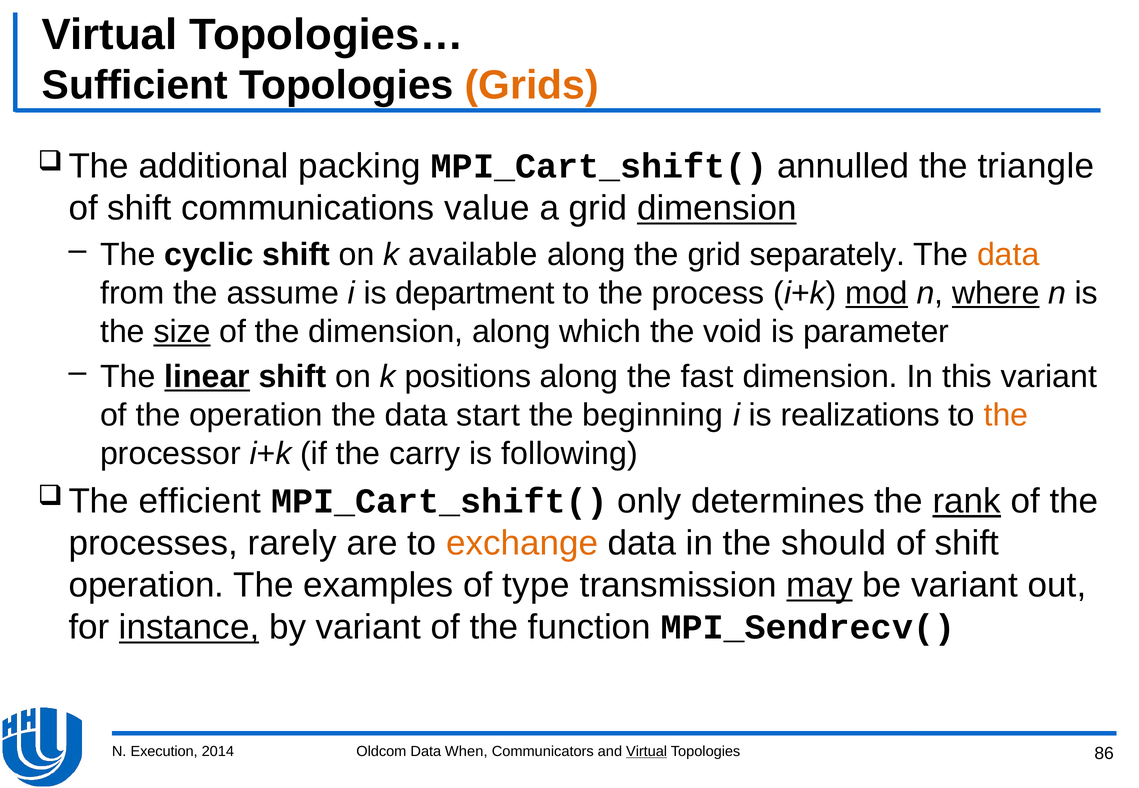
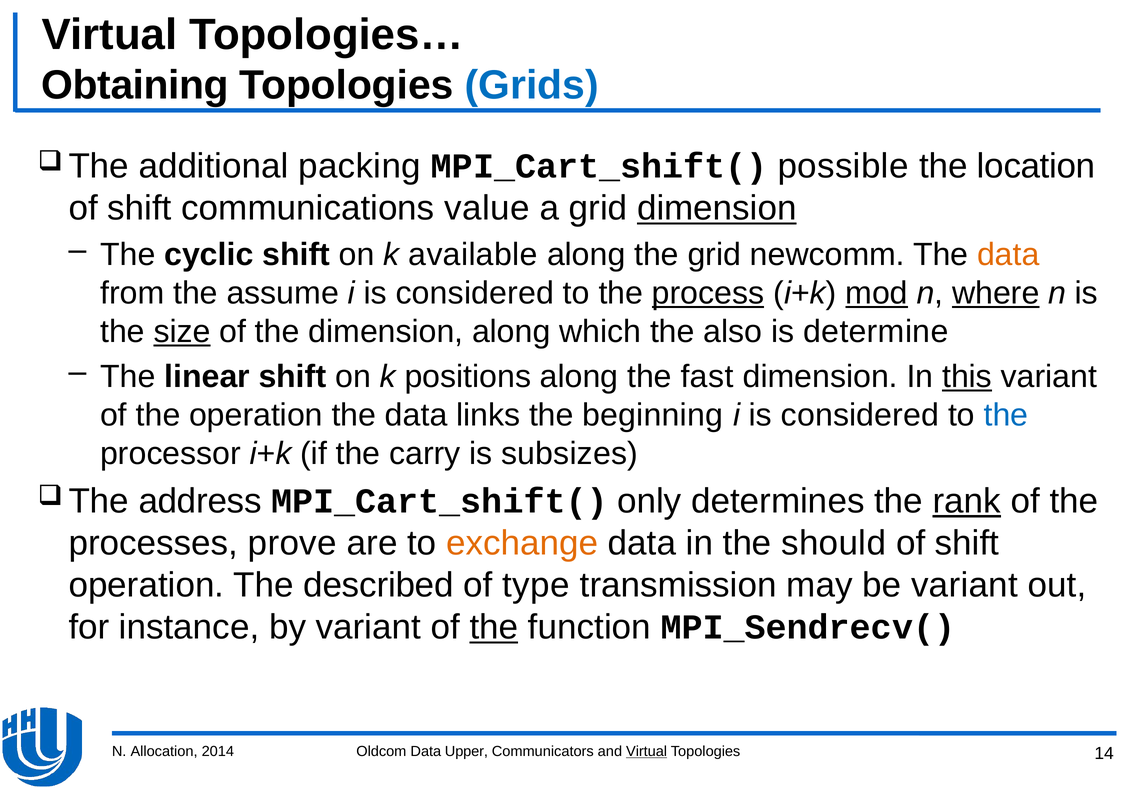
Sufficient: Sufficient -> Obtaining
Grids colour: orange -> blue
annulled: annulled -> possible
triangle: triangle -> location
separately: separately -> newcomm
department at (475, 293): department -> considered
process underline: none -> present
void: void -> also
parameter: parameter -> determine
linear underline: present -> none
this underline: none -> present
start: start -> links
realizations at (860, 415): realizations -> considered
the at (1006, 415) colour: orange -> blue
following: following -> subsizes
efficient: efficient -> address
rarely: rarely -> prove
examples: examples -> described
may underline: present -> none
instance underline: present -> none
the at (494, 628) underline: none -> present
Execution: Execution -> Allocation
When: When -> Upper
86: 86 -> 14
